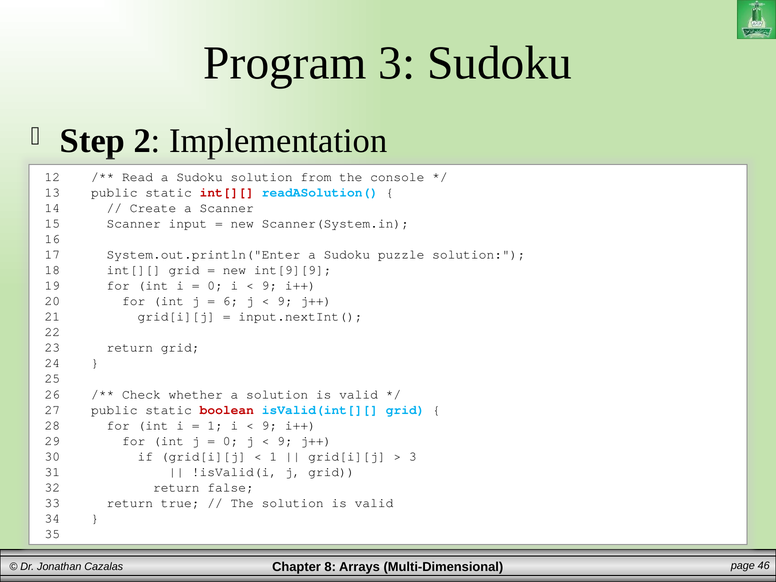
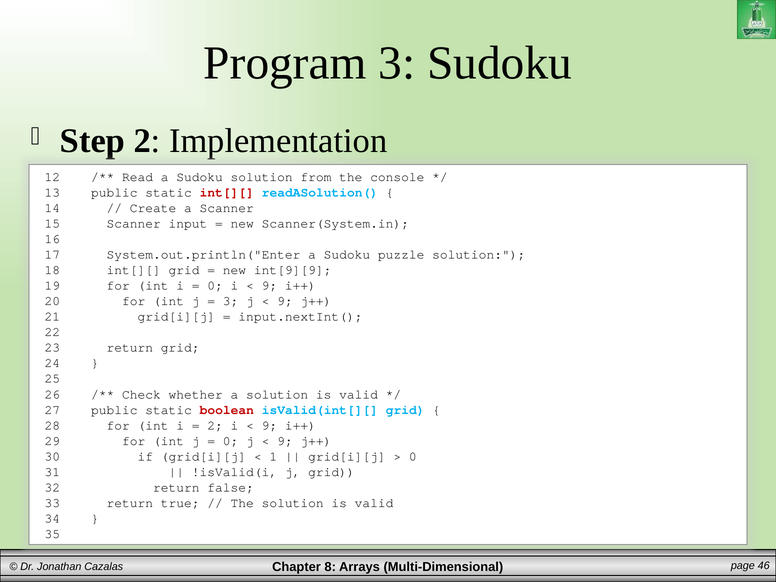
6 at (231, 301): 6 -> 3
1 at (215, 425): 1 -> 2
3 at (413, 456): 3 -> 0
